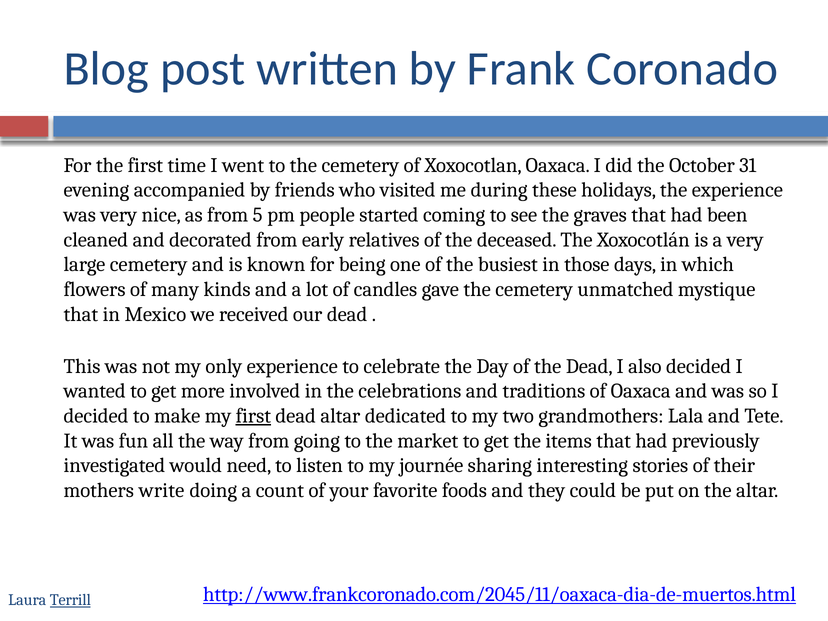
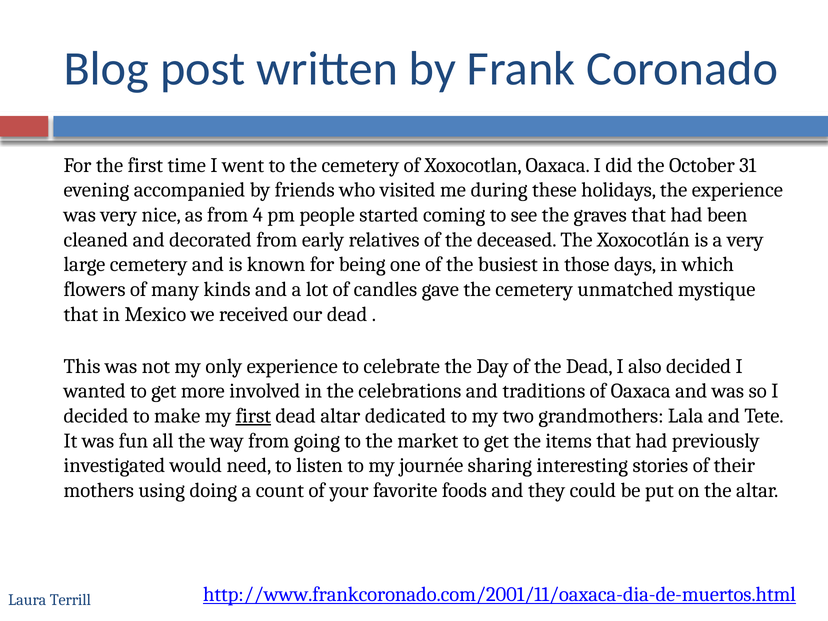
5: 5 -> 4
write: write -> using
http://www.frankcoronado.com/2045/11/oaxaca-dia-de-muertos.html: http://www.frankcoronado.com/2045/11/oaxaca-dia-de-muertos.html -> http://www.frankcoronado.com/2001/11/oaxaca-dia-de-muertos.html
Terrill underline: present -> none
